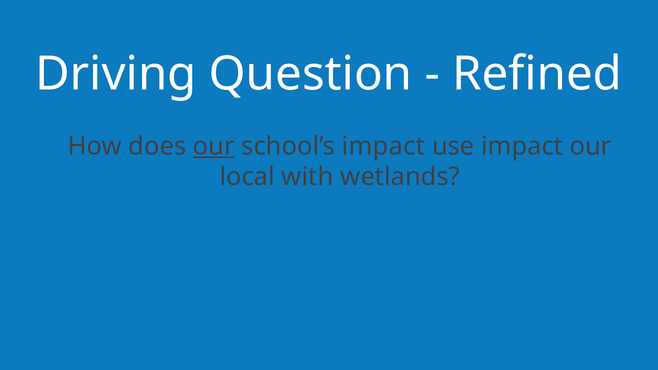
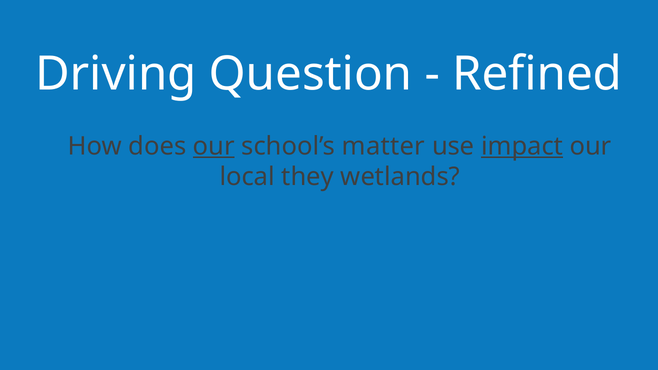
school’s impact: impact -> matter
impact at (522, 146) underline: none -> present
with: with -> they
